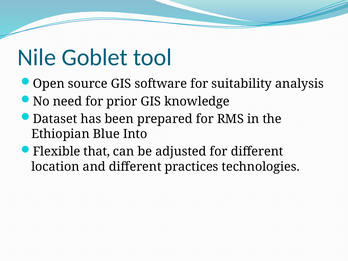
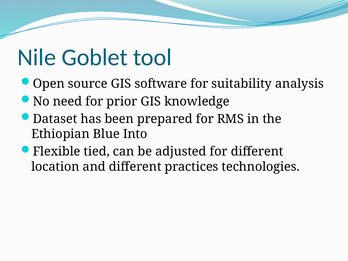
that: that -> tied
